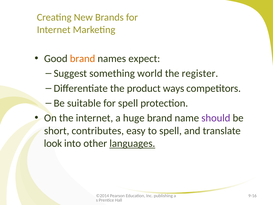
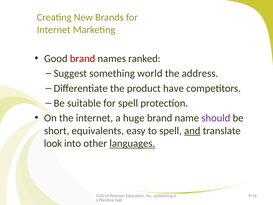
brand at (83, 59) colour: orange -> red
expect: expect -> ranked
register: register -> address
ways: ways -> have
contributes: contributes -> equivalents
and underline: none -> present
